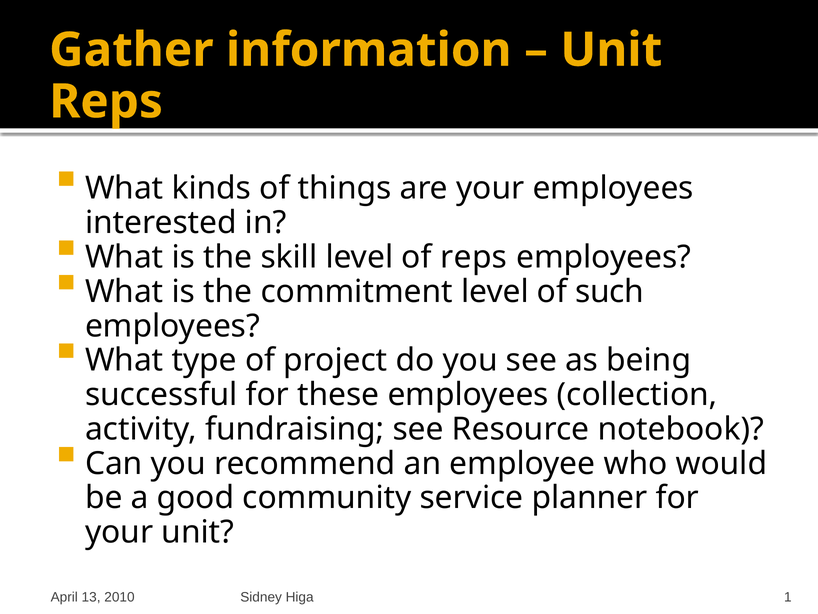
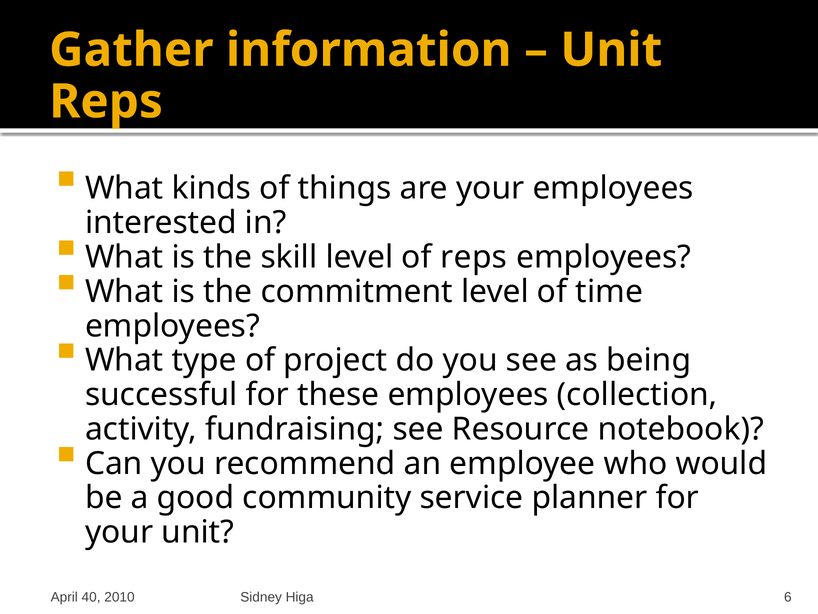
such: such -> time
13: 13 -> 40
1: 1 -> 6
